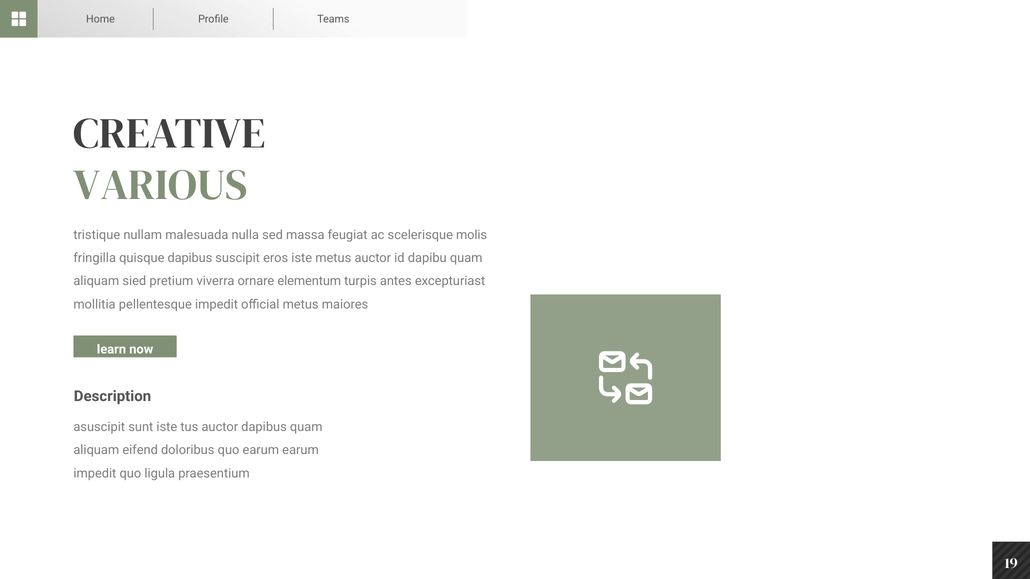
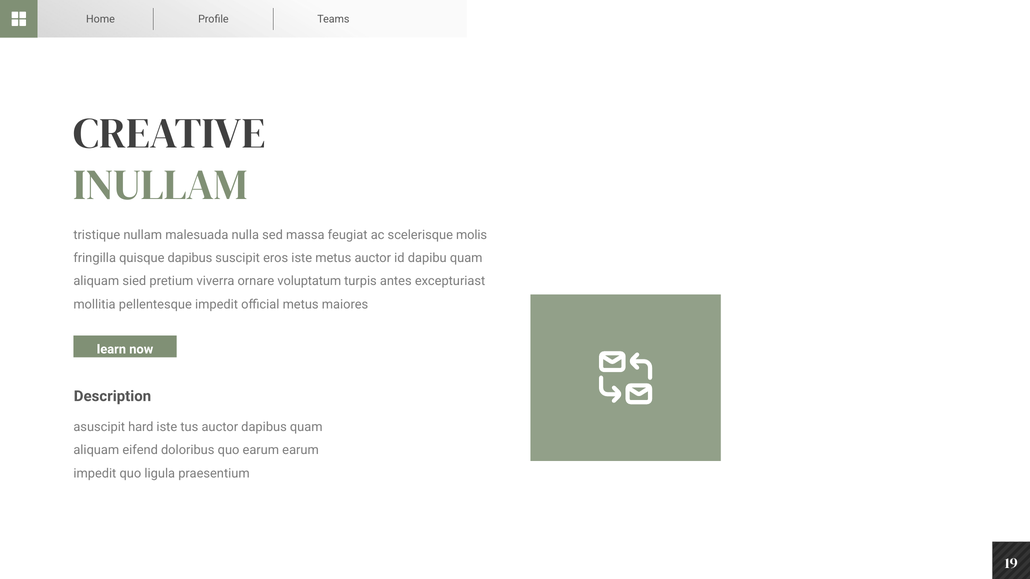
VARIOUS: VARIOUS -> INULLAM
elementum: elementum -> voluptatum
sunt: sunt -> hard
